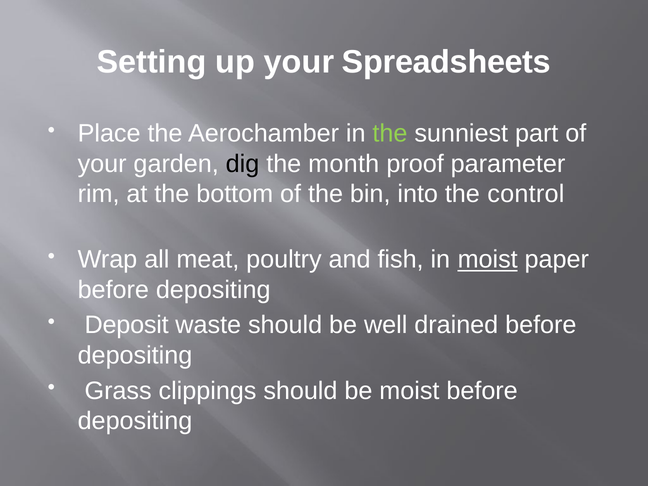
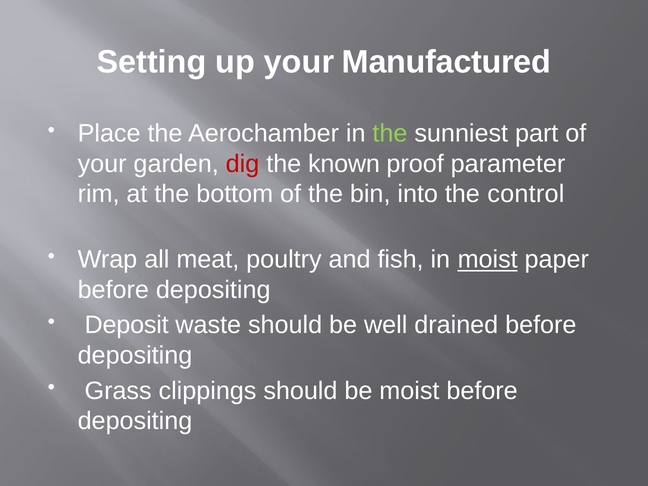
Spreadsheets: Spreadsheets -> Manufactured
dig colour: black -> red
month: month -> known
